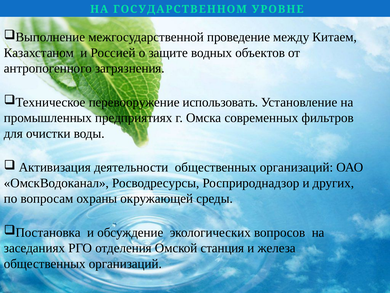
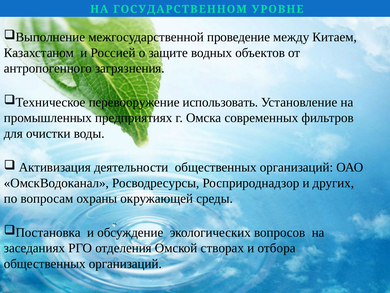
станция: станция -> створах
железа: железа -> отбора
